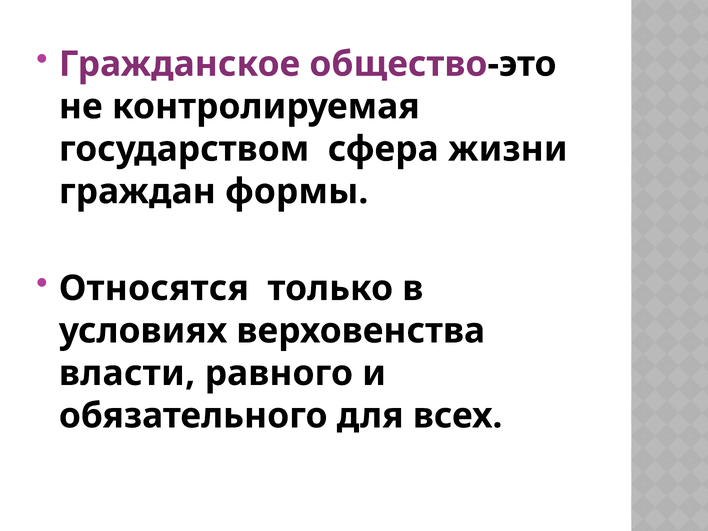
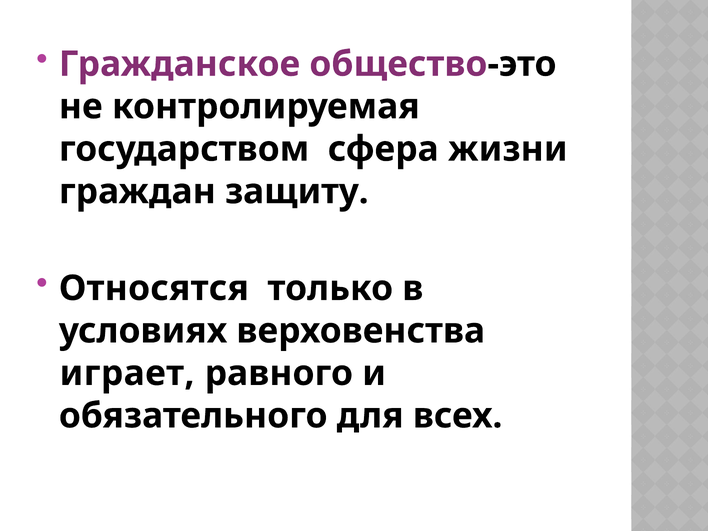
формы: формы -> защиту
власти: власти -> играет
